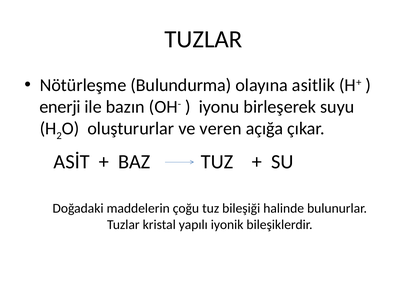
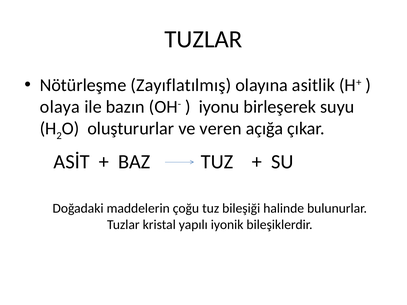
Bulundurma: Bulundurma -> Zayıflatılmış
enerji: enerji -> olaya
